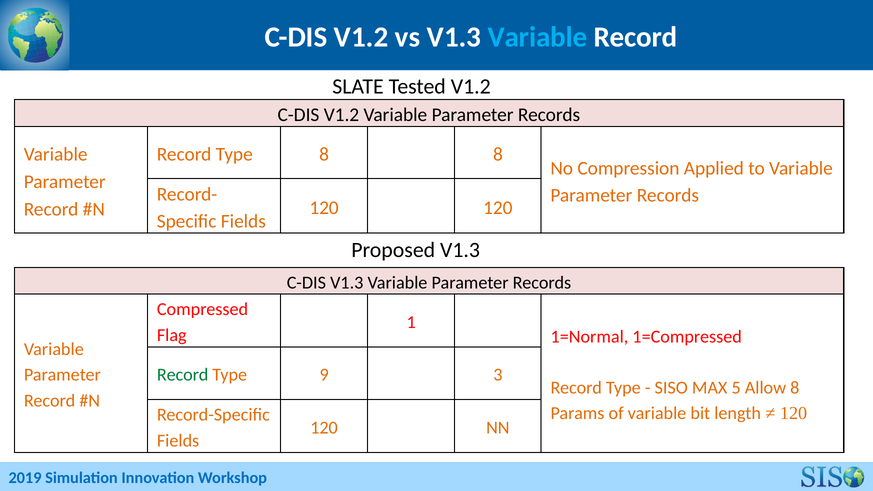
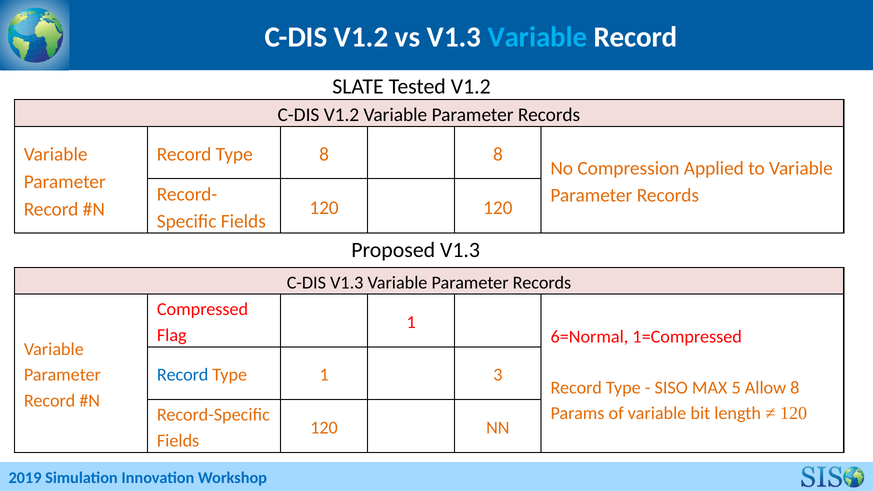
1=Normal: 1=Normal -> 6=Normal
Record at (183, 375) colour: green -> blue
Type 9: 9 -> 1
